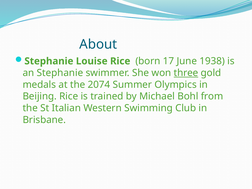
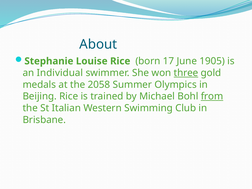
1938: 1938 -> 1905
an Stephanie: Stephanie -> Individual
2074: 2074 -> 2058
from underline: none -> present
